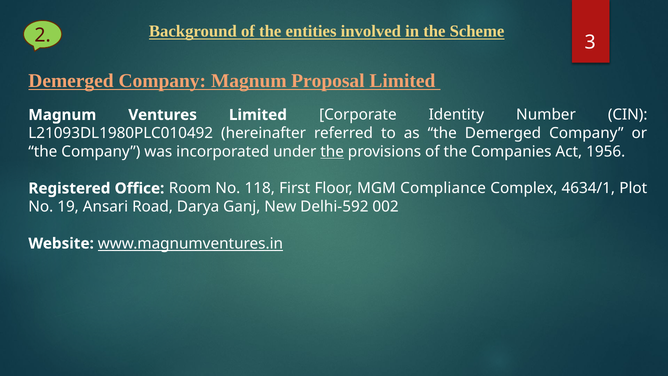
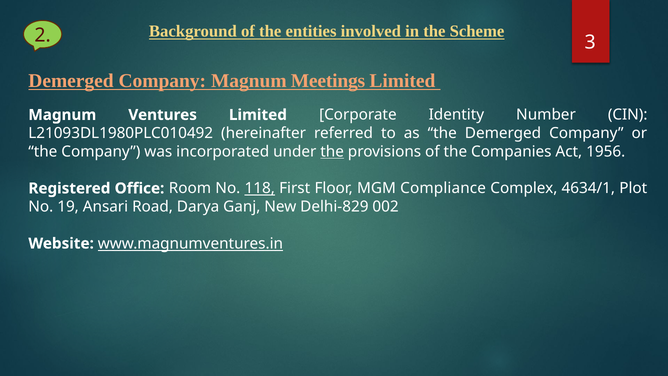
Proposal: Proposal -> Meetings
118 underline: none -> present
Delhi-592: Delhi-592 -> Delhi-829
